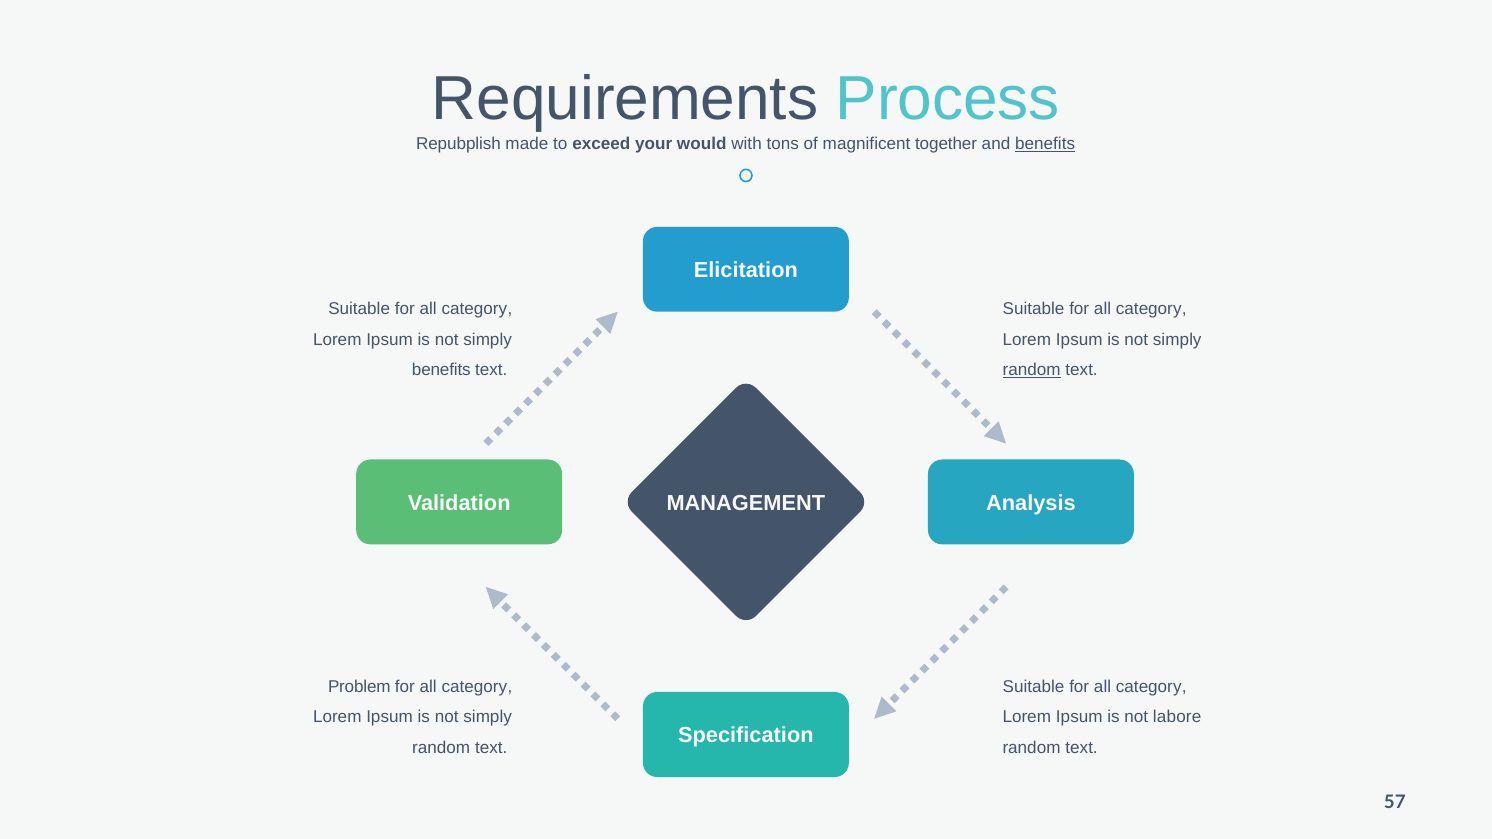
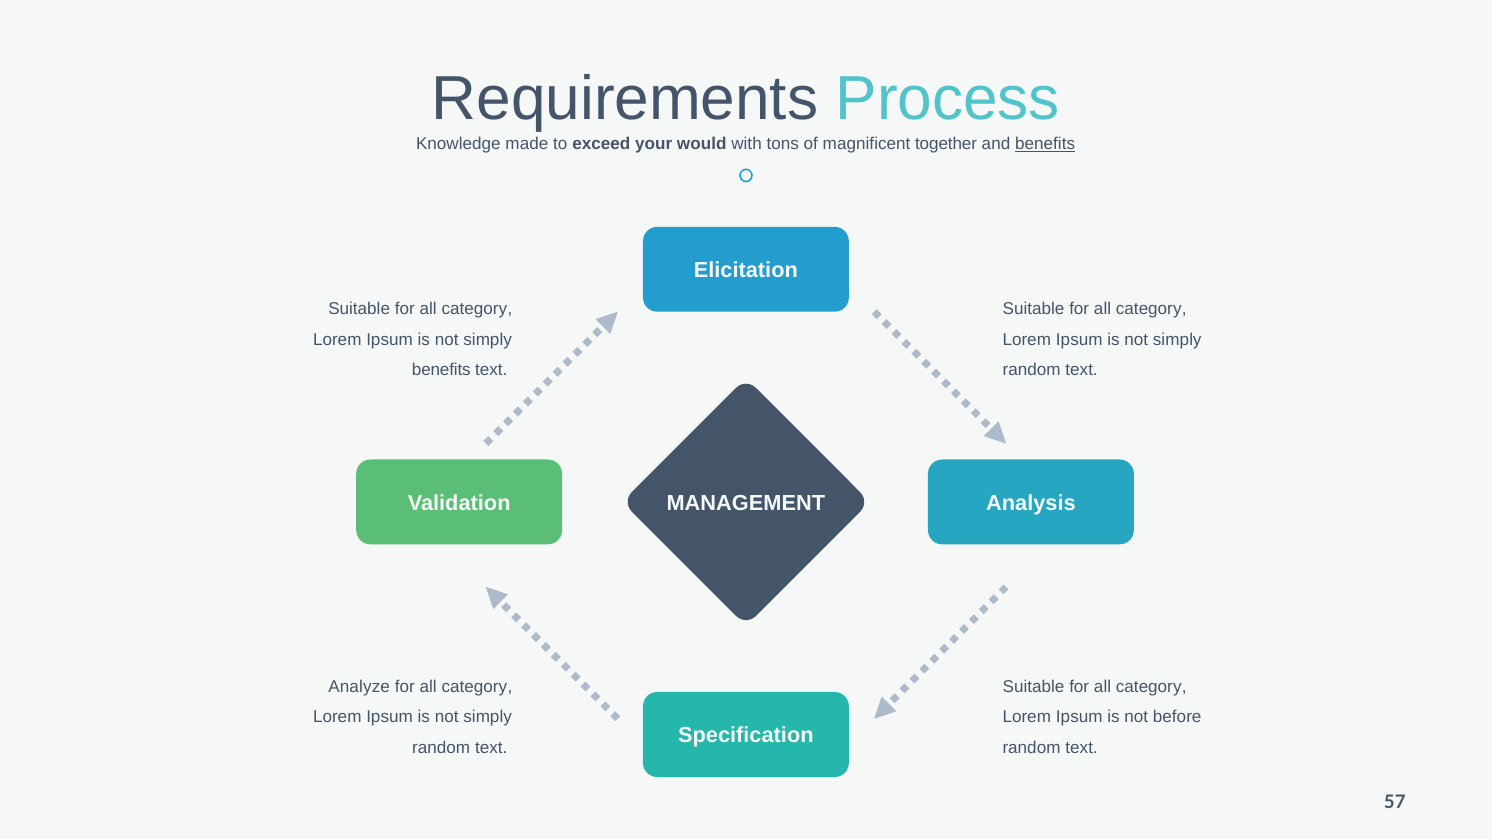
Repubplish: Repubplish -> Knowledge
random at (1032, 370) underline: present -> none
Problem: Problem -> Analyze
labore: labore -> before
